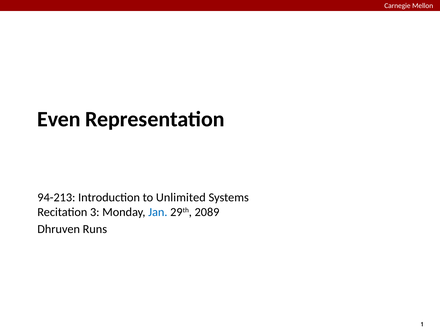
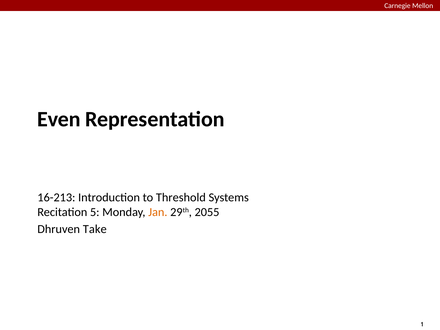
94-213: 94-213 -> 16-213
Unlimited: Unlimited -> Threshold
3: 3 -> 5
Jan colour: blue -> orange
2089: 2089 -> 2055
Runs: Runs -> Take
